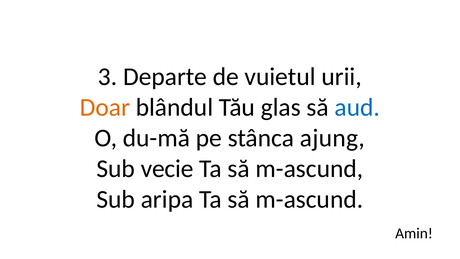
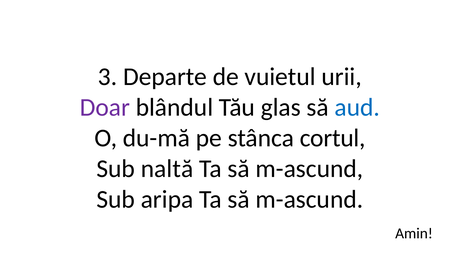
Doar colour: orange -> purple
ajung: ajung -> cortul
vecie: vecie -> naltă
